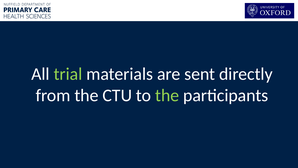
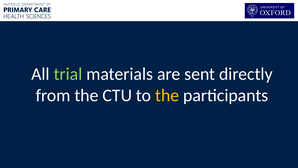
the at (167, 95) colour: light green -> yellow
